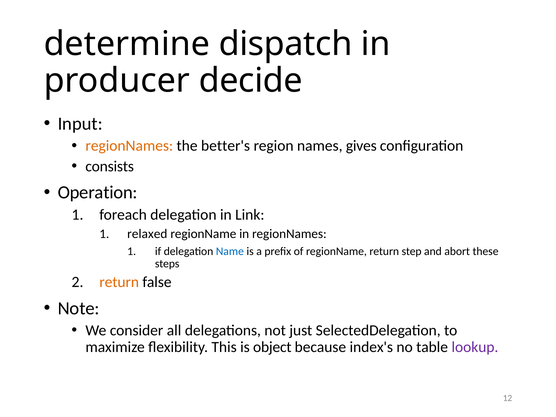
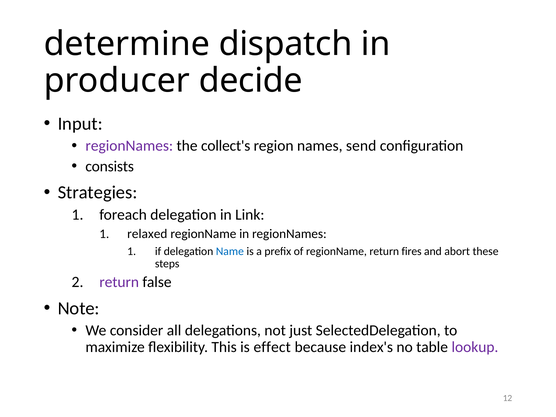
regionNames at (129, 146) colour: orange -> purple
better's: better's -> collect's
gives: gives -> send
Operation: Operation -> Strategies
step: step -> fires
return at (119, 282) colour: orange -> purple
object: object -> effect
